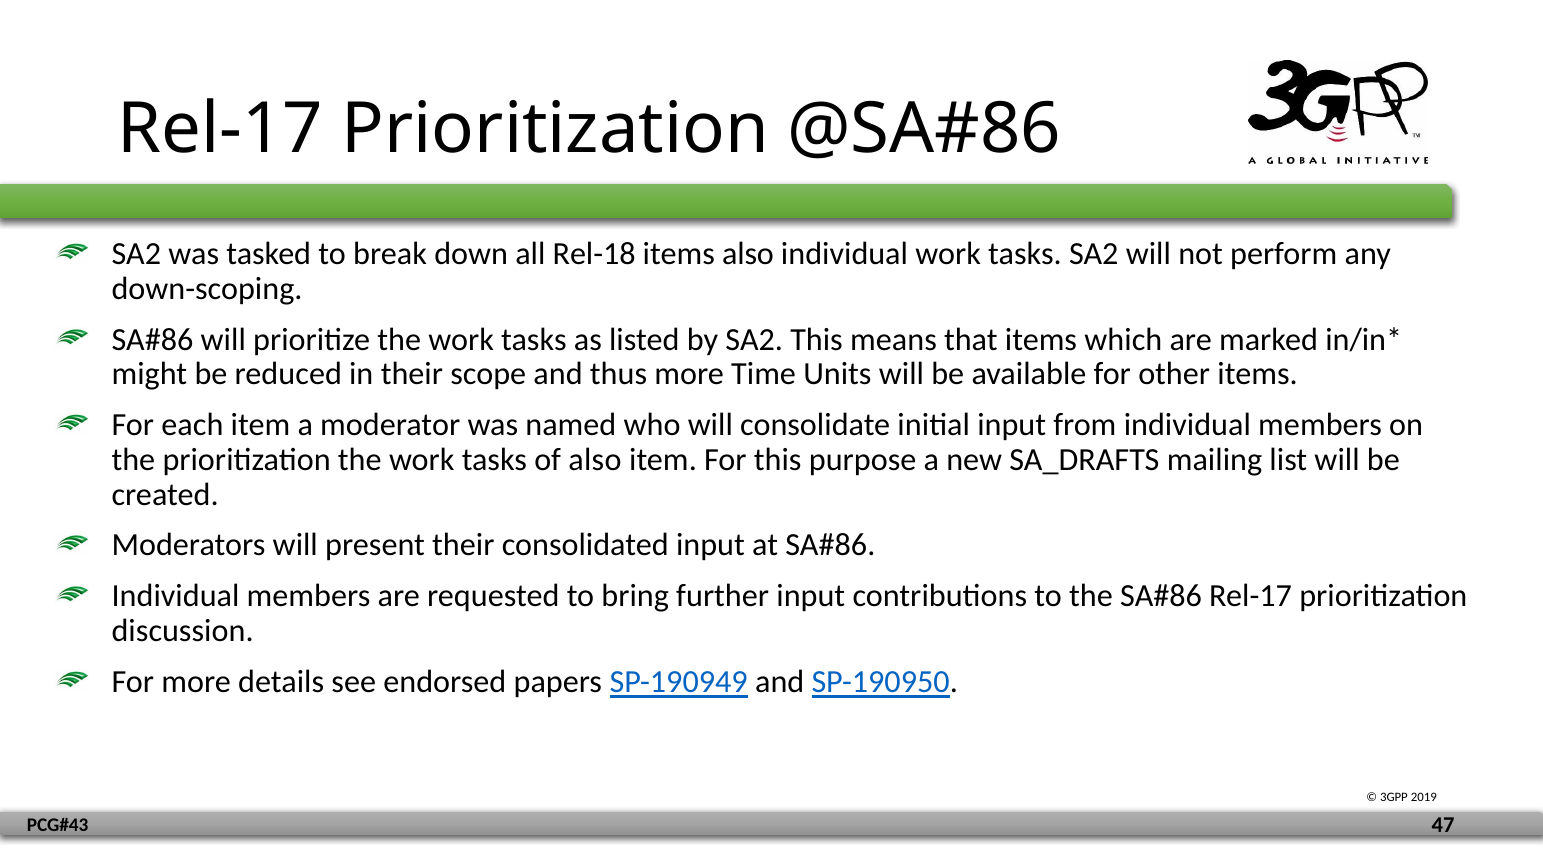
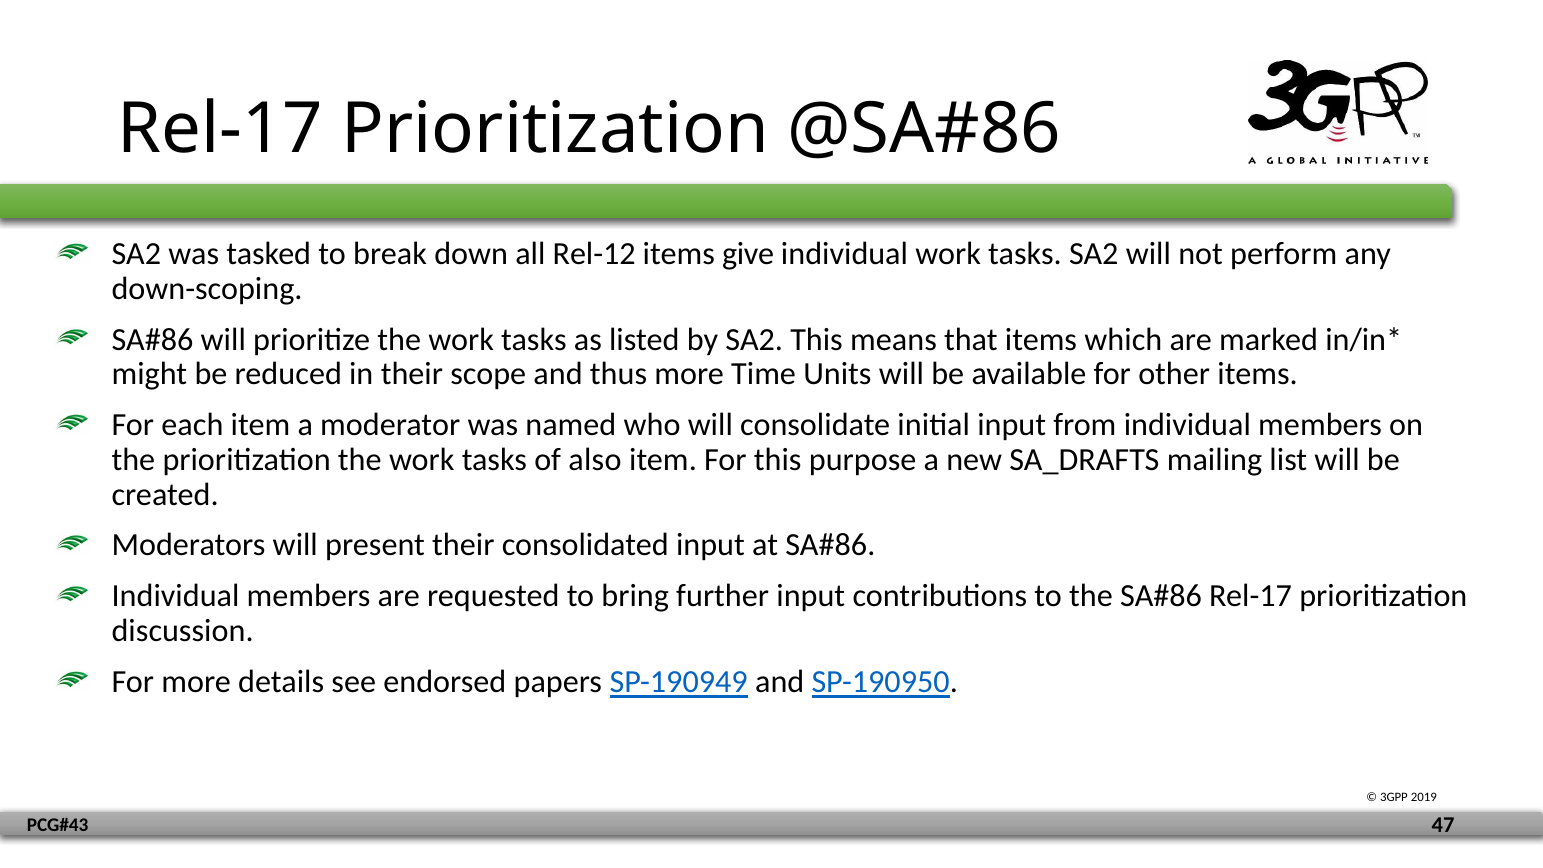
Rel-18: Rel-18 -> Rel-12
items also: also -> give
